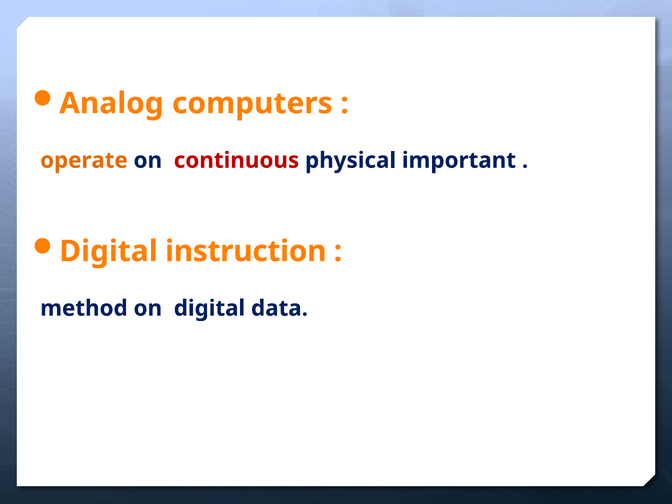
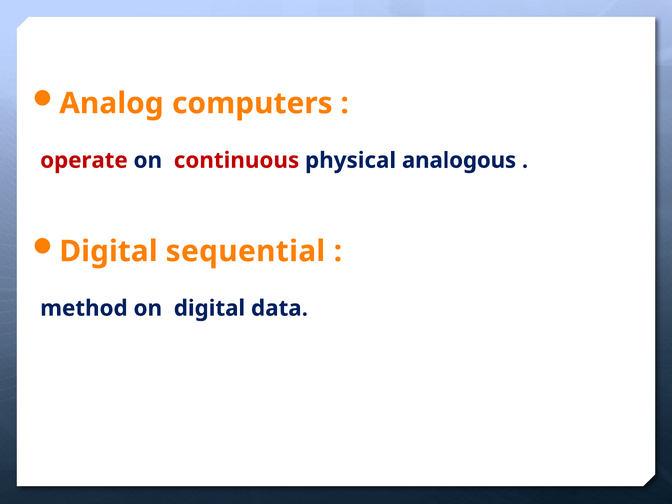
operate colour: orange -> red
important: important -> analogous
instruction: instruction -> sequential
